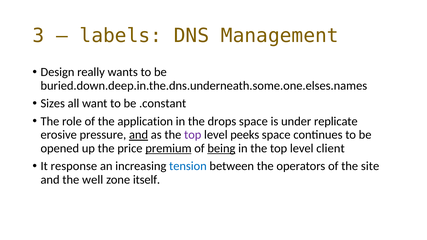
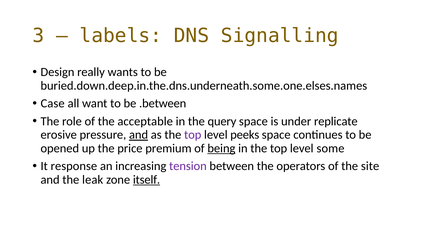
Management: Management -> Signalling
Sizes: Sizes -> Case
.constant: .constant -> .between
application: application -> acceptable
drops: drops -> query
premium underline: present -> none
client: client -> some
tension colour: blue -> purple
well: well -> leak
itself underline: none -> present
